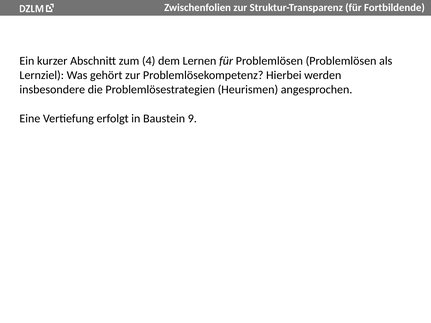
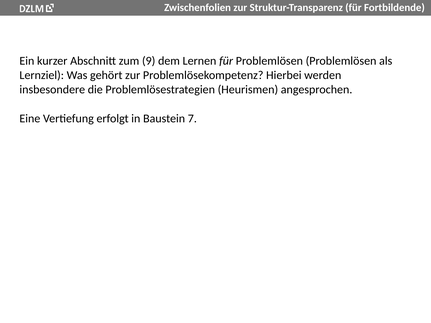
4: 4 -> 9
9: 9 -> 7
